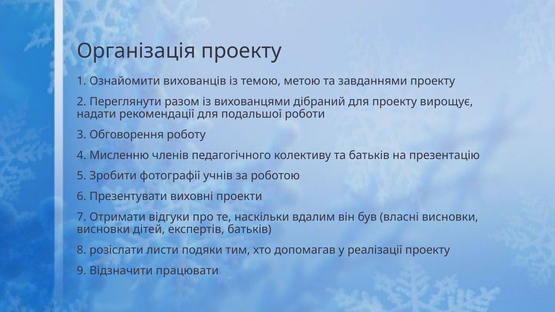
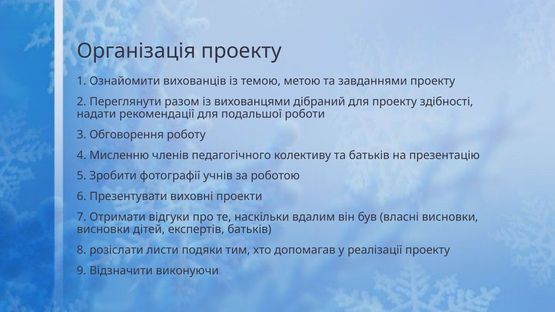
вирощує: вирощує -> здібності
працювати: працювати -> виконуючи
